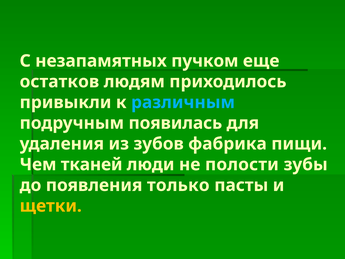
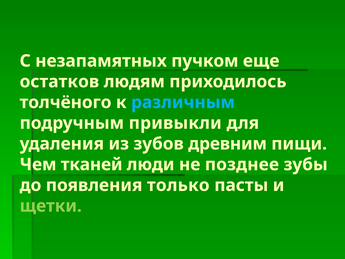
привыкли: привыкли -> толчёного
появилась: появилась -> привыкли
фабрика: фабрика -> древним
полости: полости -> позднее
щетки colour: yellow -> light green
